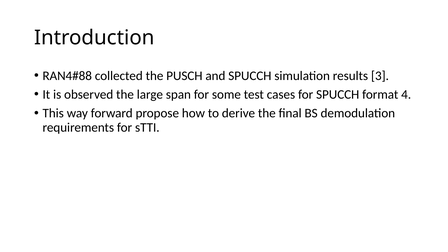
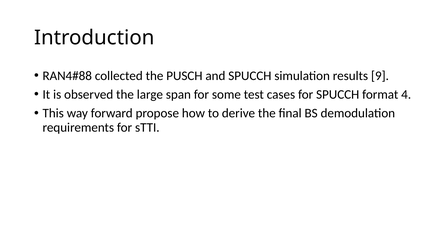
3: 3 -> 9
